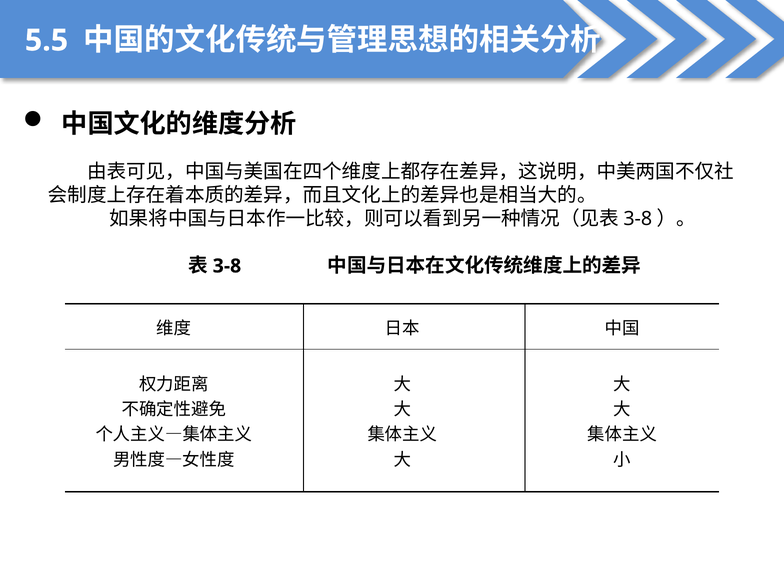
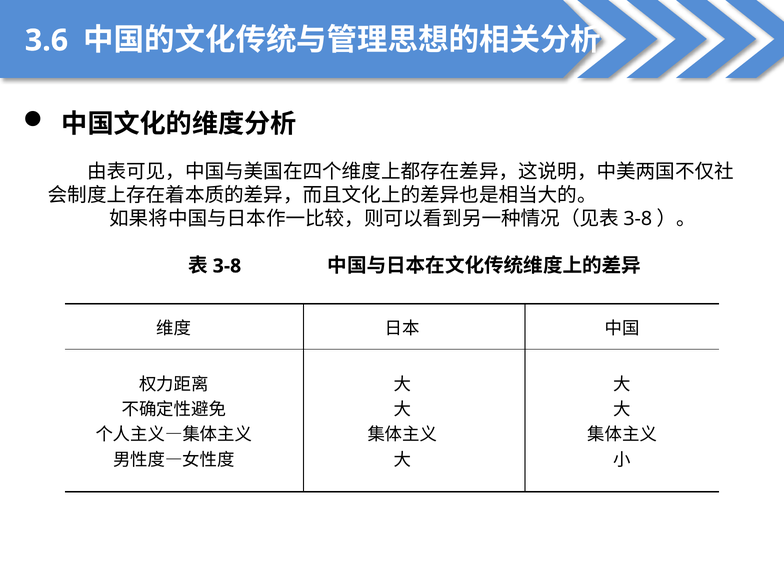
5.5: 5.5 -> 3.6
